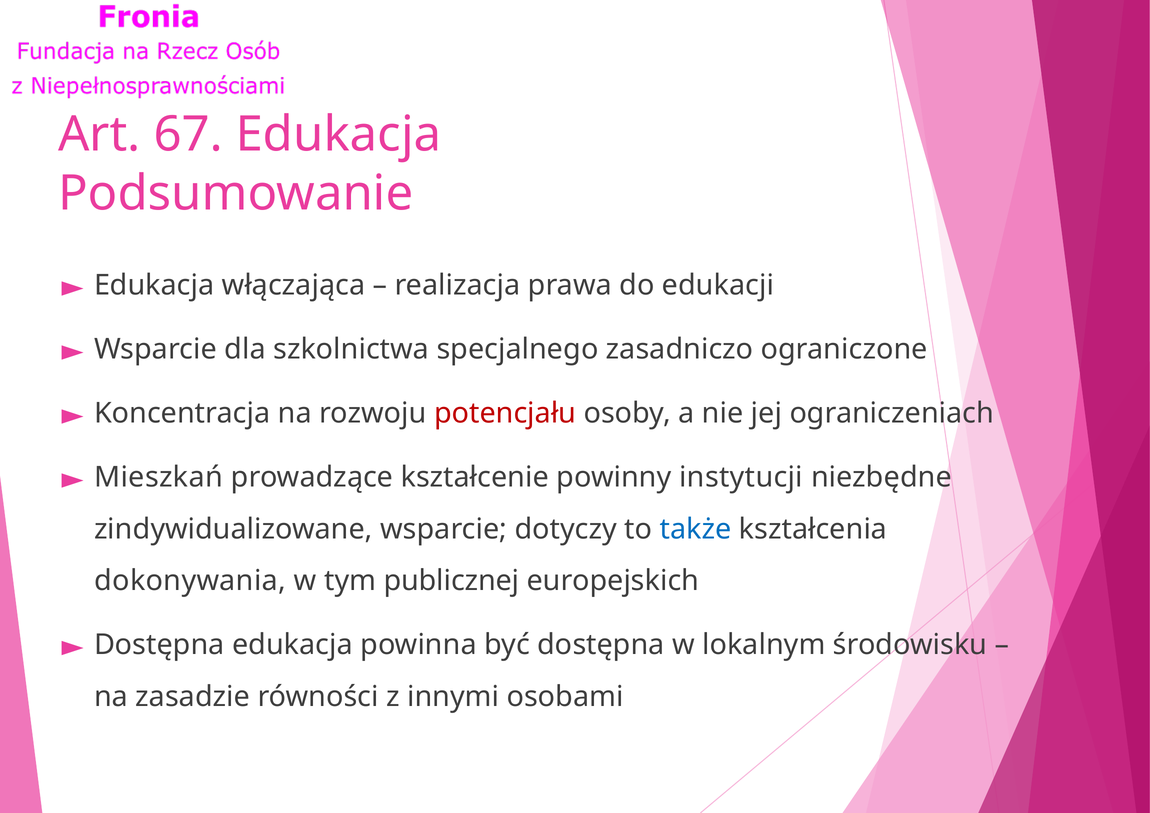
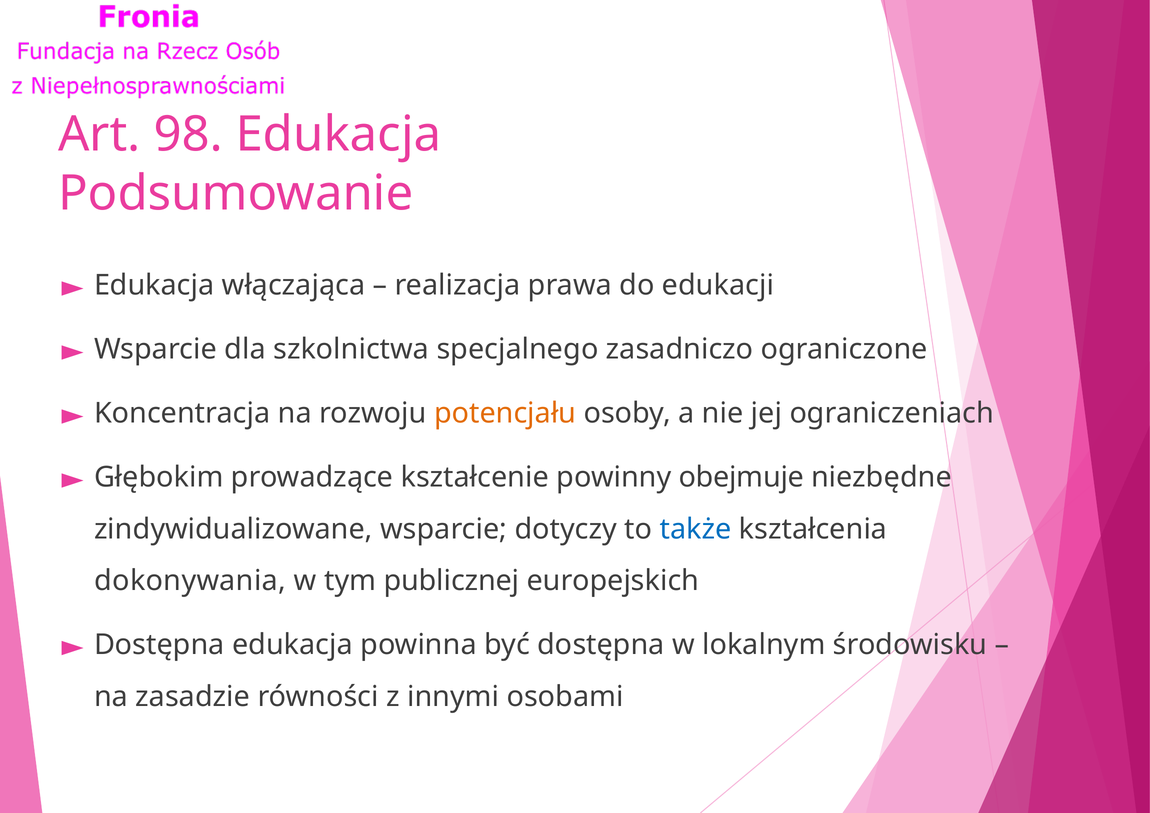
67: 67 -> 98
potencjału colour: red -> orange
Mieszkań: Mieszkań -> Głębokim
instytucji: instytucji -> obejmuje
